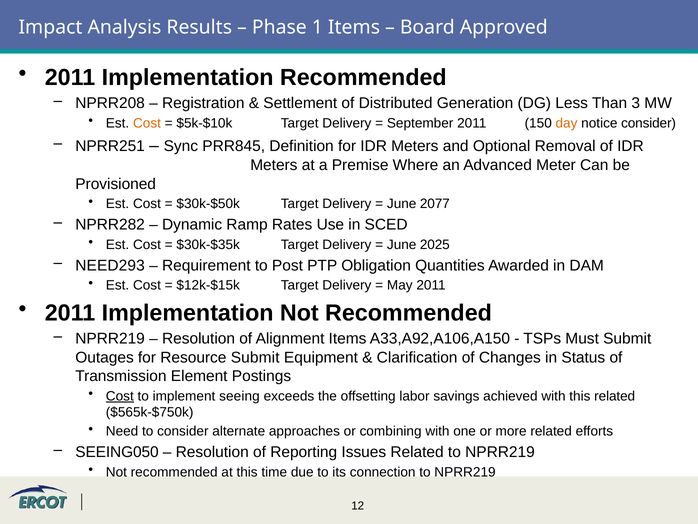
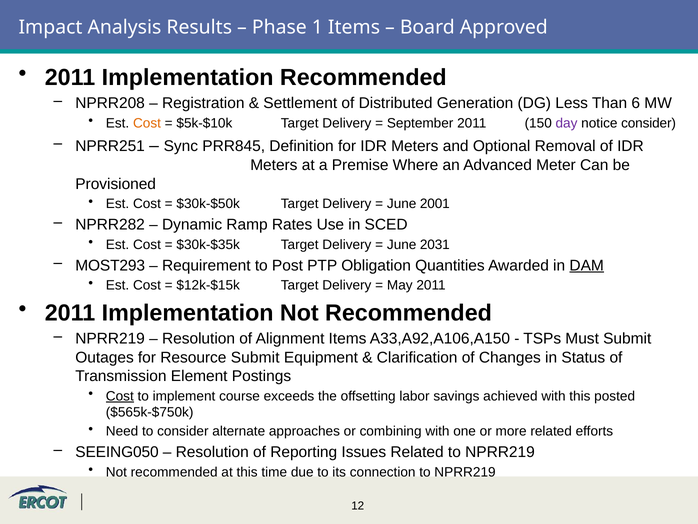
3: 3 -> 6
day colour: orange -> purple
2077: 2077 -> 2001
2025: 2025 -> 2031
NEED293: NEED293 -> MOST293
DAM underline: none -> present
seeing: seeing -> course
this related: related -> posted
